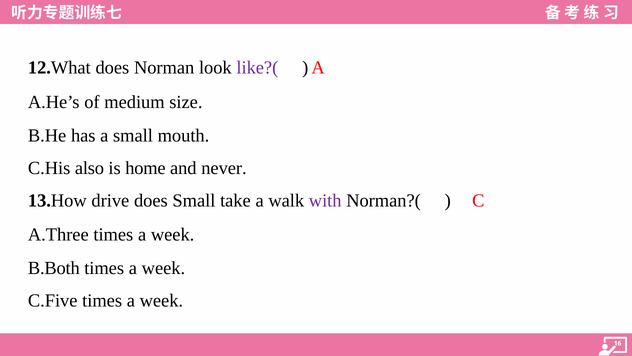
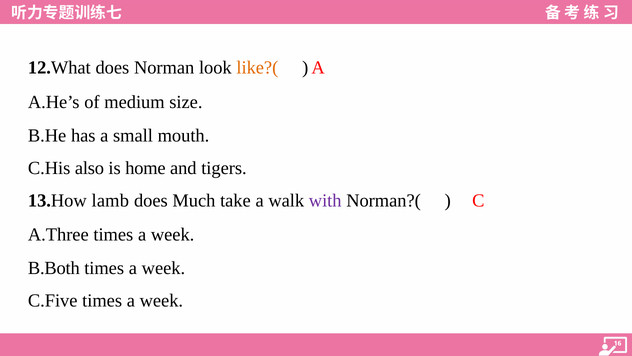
like?( colour: purple -> orange
never: never -> tigers
drive: drive -> lamb
does Small: Small -> Much
